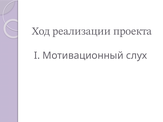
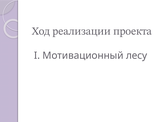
слух: слух -> лесу
